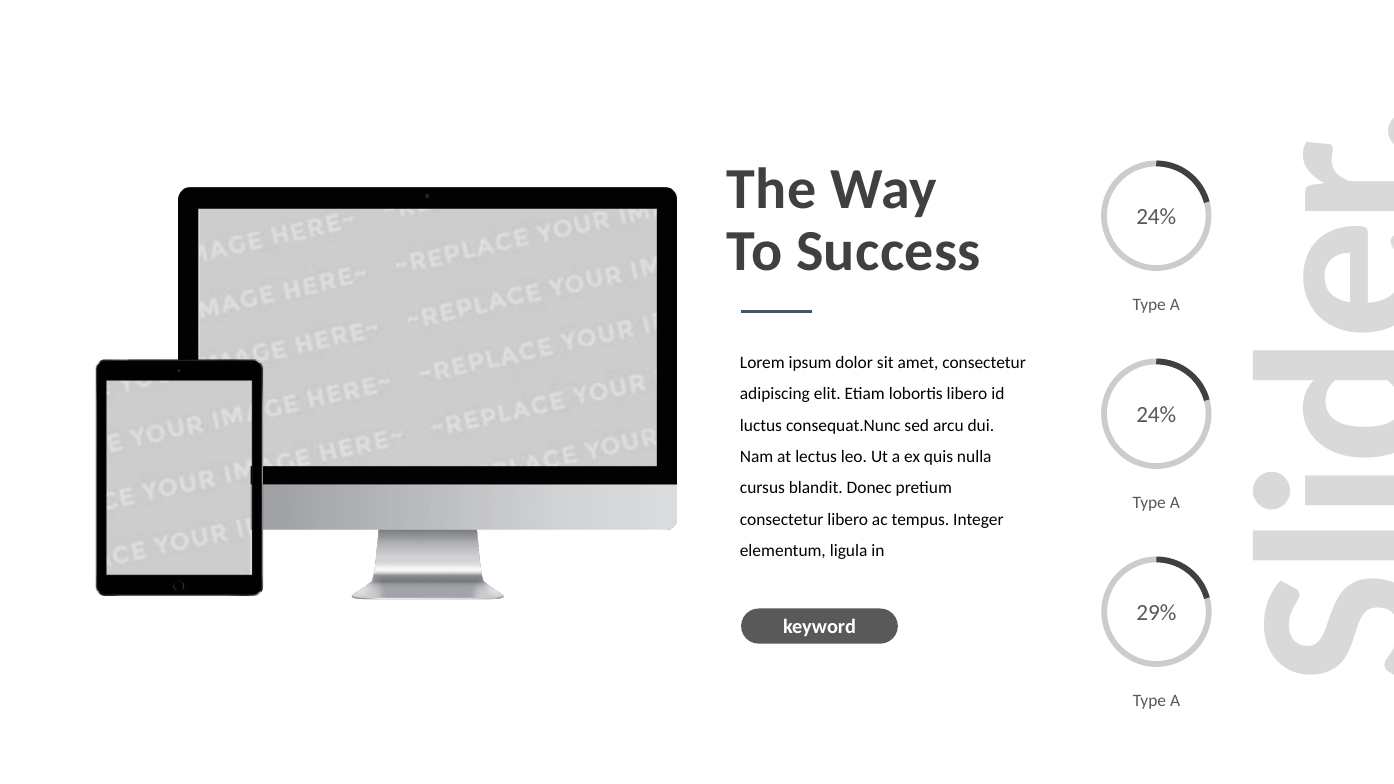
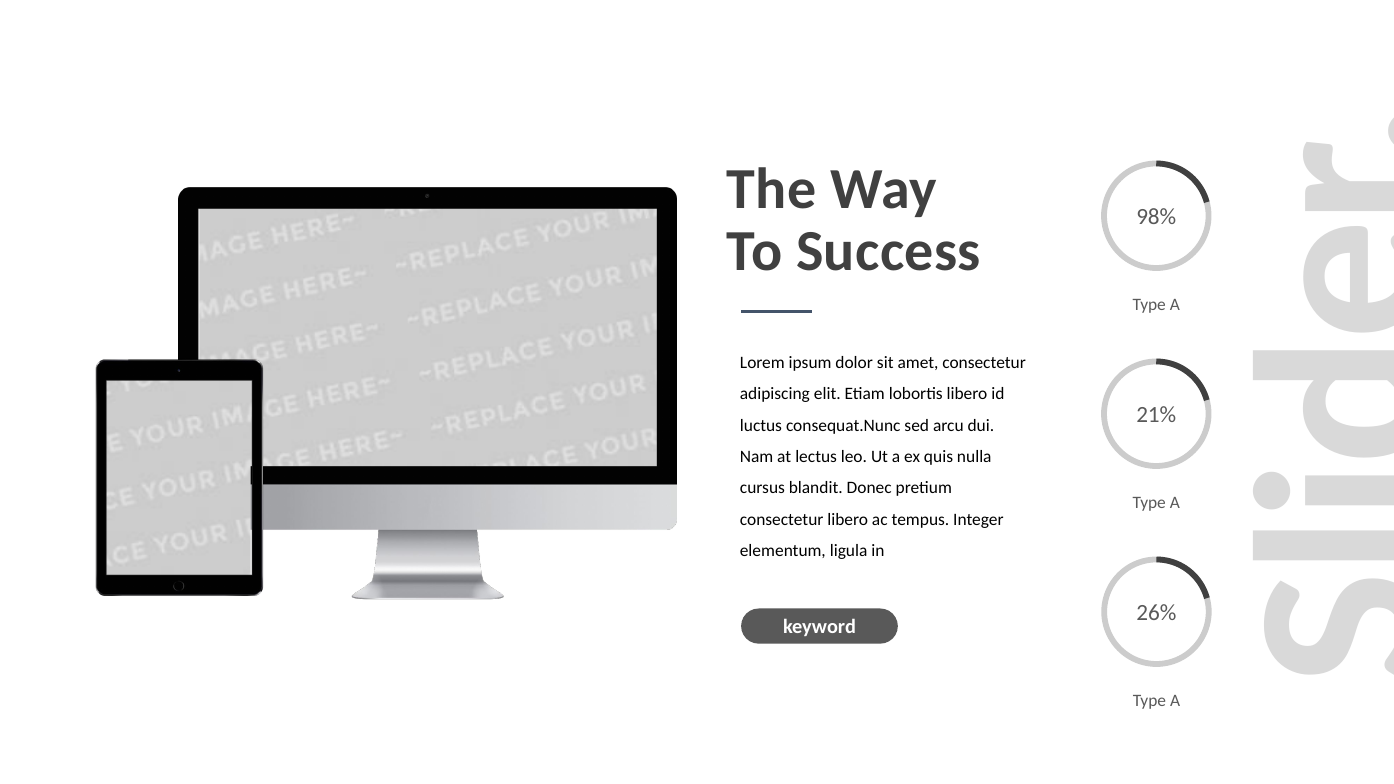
24% at (1156, 217): 24% -> 98%
24% at (1156, 415): 24% -> 21%
29%: 29% -> 26%
